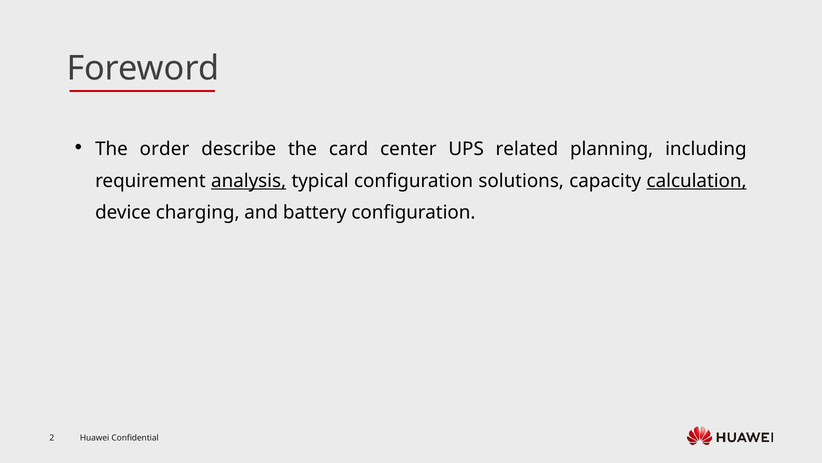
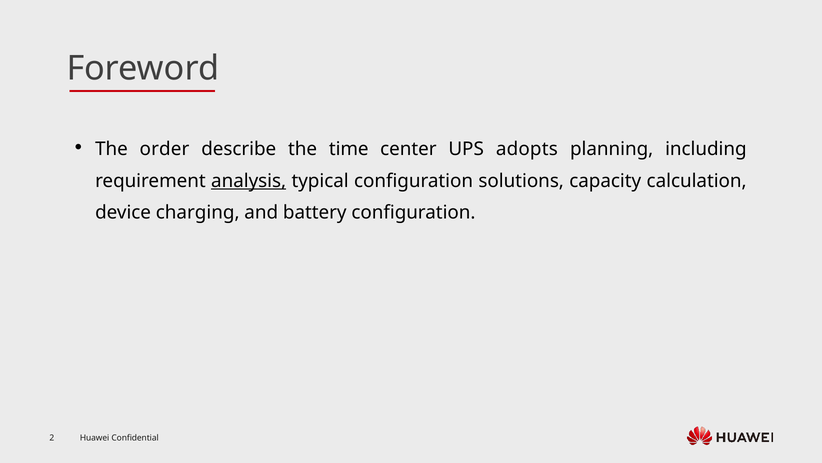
card: card -> time
related: related -> adopts
calculation underline: present -> none
